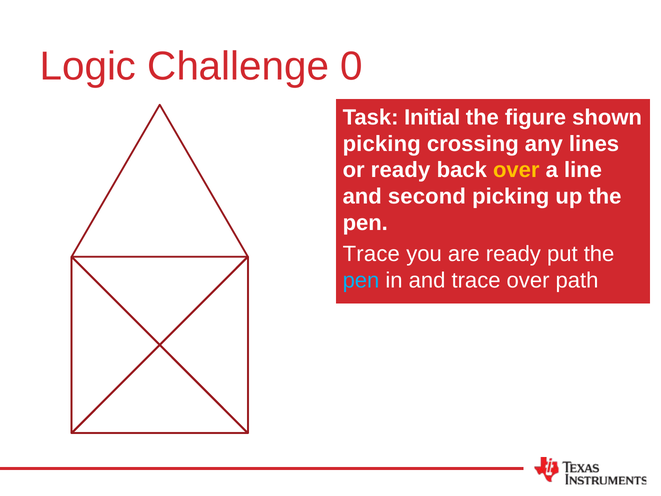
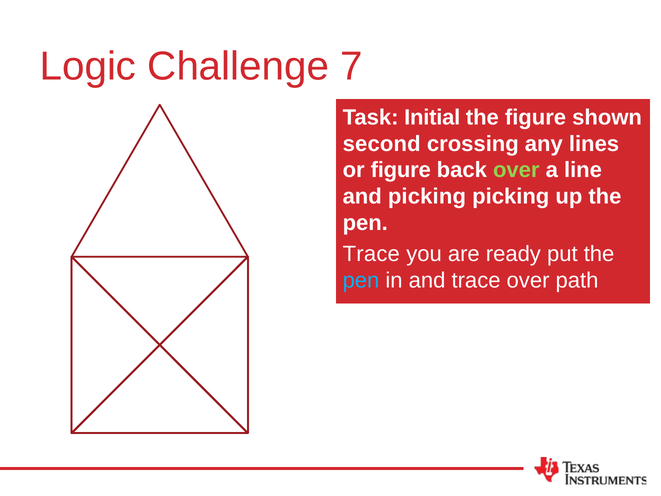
0: 0 -> 7
picking at (382, 144): picking -> second
or ready: ready -> figure
over at (516, 170) colour: yellow -> light green
and second: second -> picking
